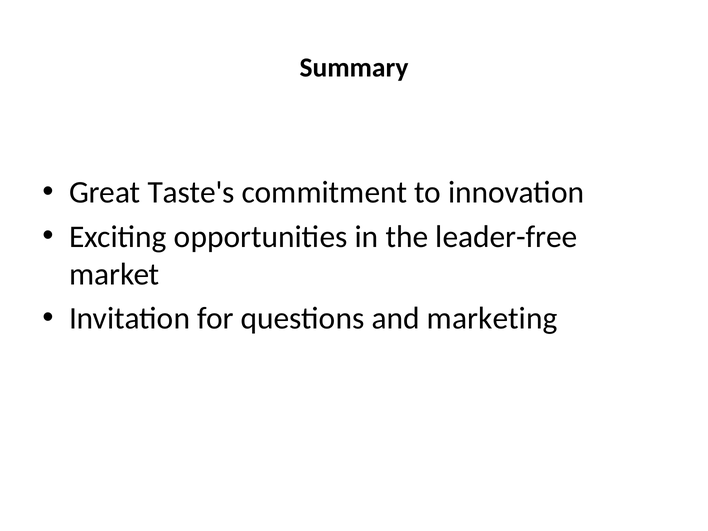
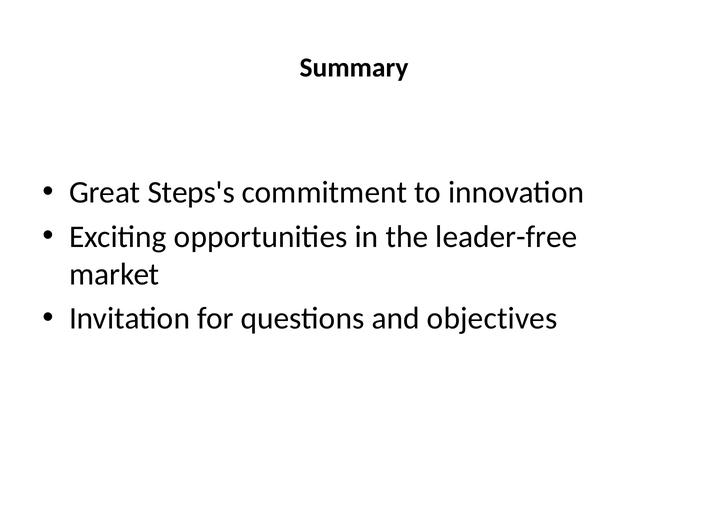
Taste's: Taste's -> Steps's
marketing: marketing -> objectives
